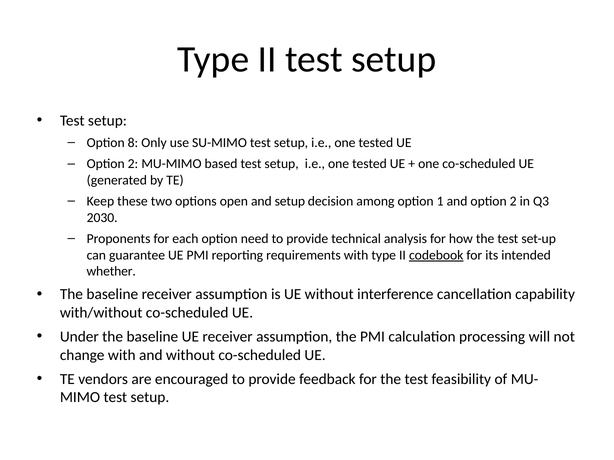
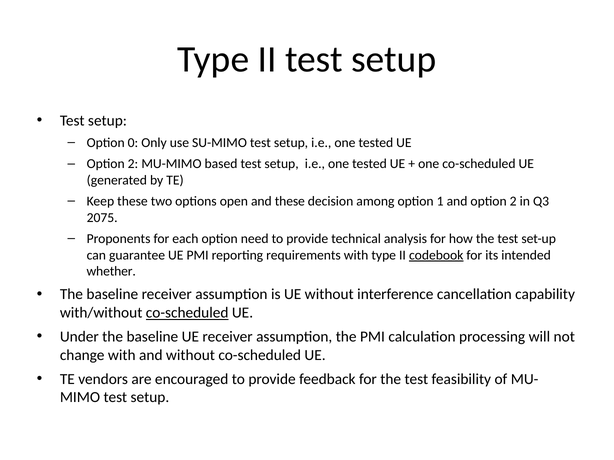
8: 8 -> 0
and setup: setup -> these
2030: 2030 -> 2075
co-scheduled at (187, 313) underline: none -> present
